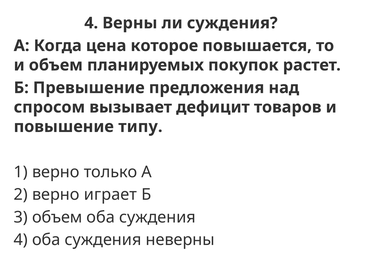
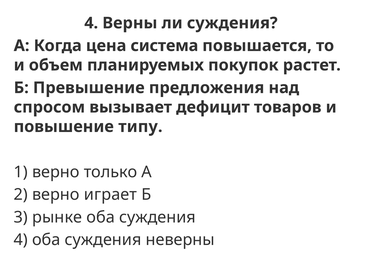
которое: которое -> система
3 объем: объем -> рынке
